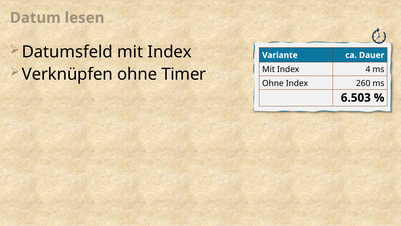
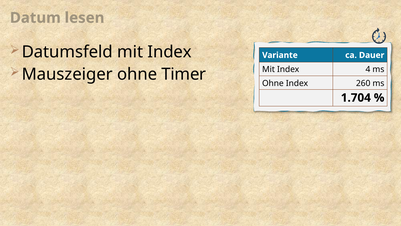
Verknüpfen: Verknüpfen -> Mauszeiger
6.503: 6.503 -> 1.704
